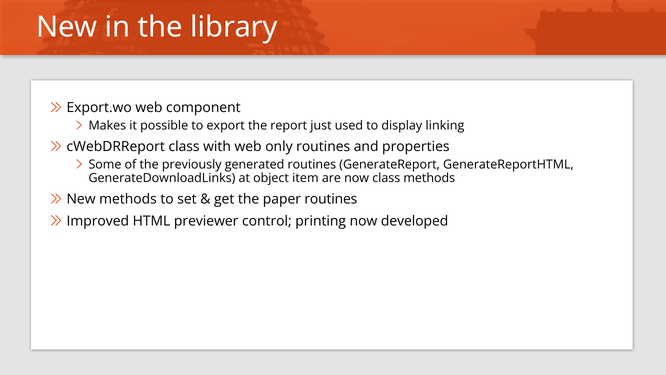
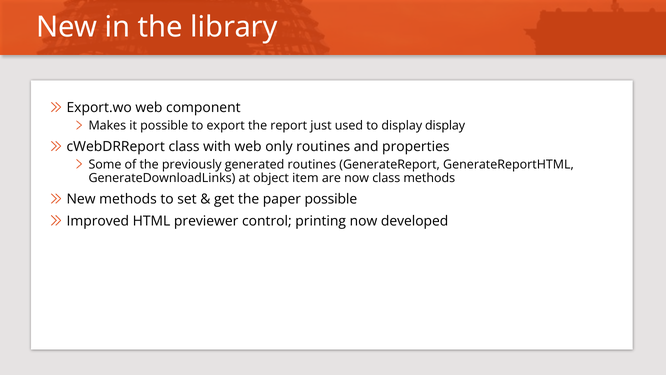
display linking: linking -> display
paper routines: routines -> possible
